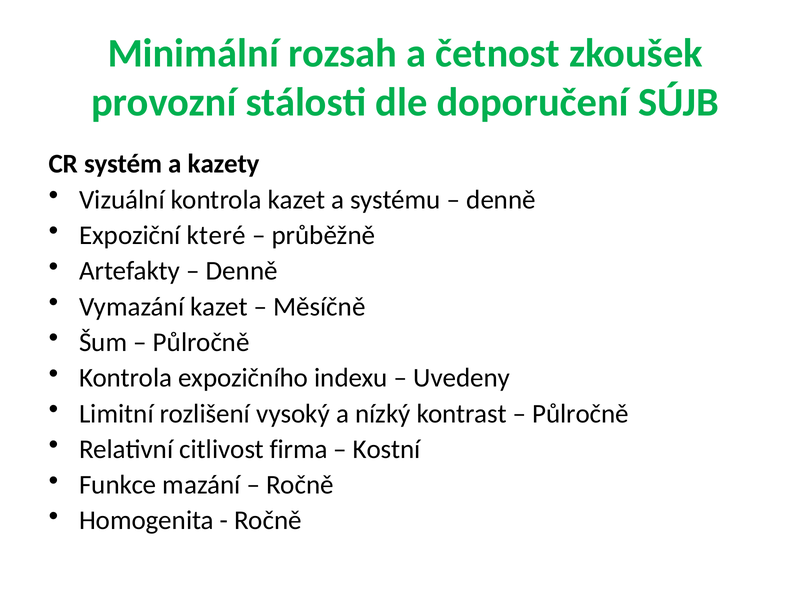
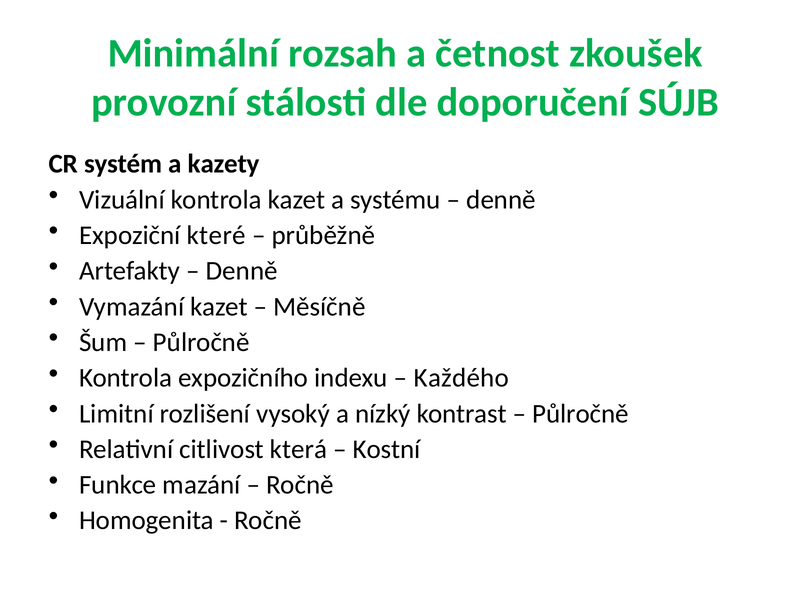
Uvedeny: Uvedeny -> Každého
firma: firma -> která
